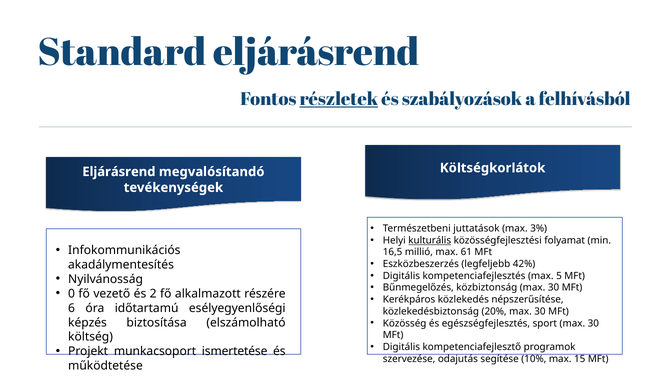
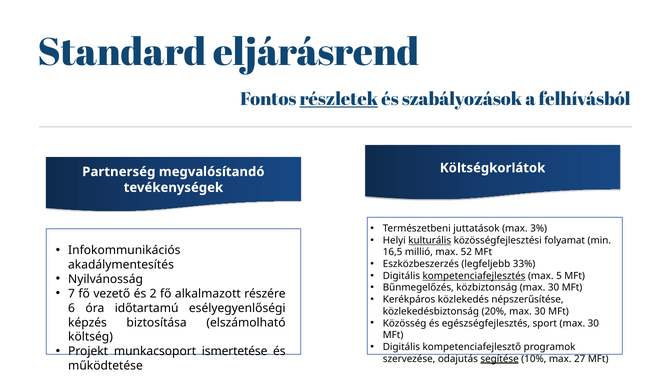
Eljárásrend at (119, 172): Eljárásrend -> Partnerség
61: 61 -> 52
42%: 42% -> 33%
kompetenciafejlesztés underline: none -> present
0: 0 -> 7
segítése underline: none -> present
15: 15 -> 27
